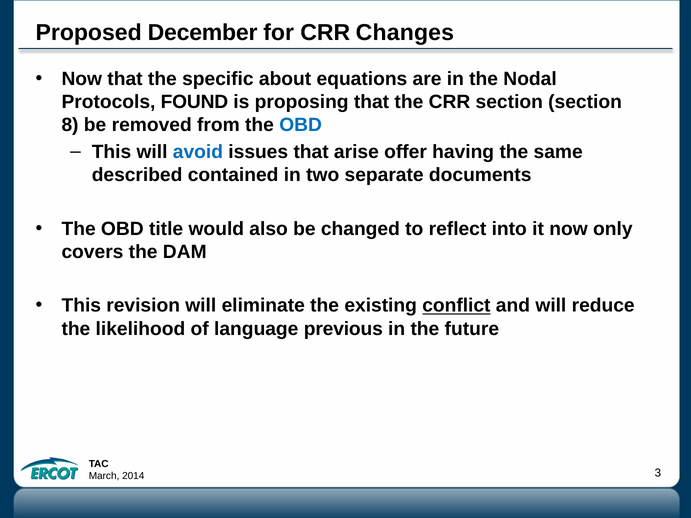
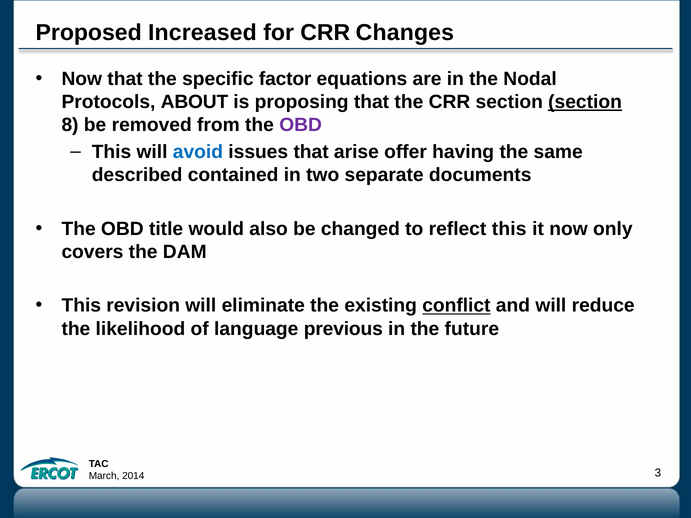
December: December -> Increased
about: about -> factor
FOUND: FOUND -> ABOUT
section at (585, 102) underline: none -> present
OBD at (301, 125) colour: blue -> purple
reflect into: into -> this
